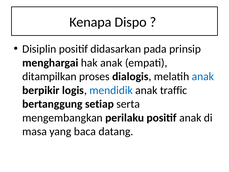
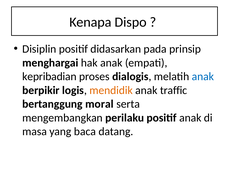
ditampilkan: ditampilkan -> kepribadian
mendidik colour: blue -> orange
setiap: setiap -> moral
